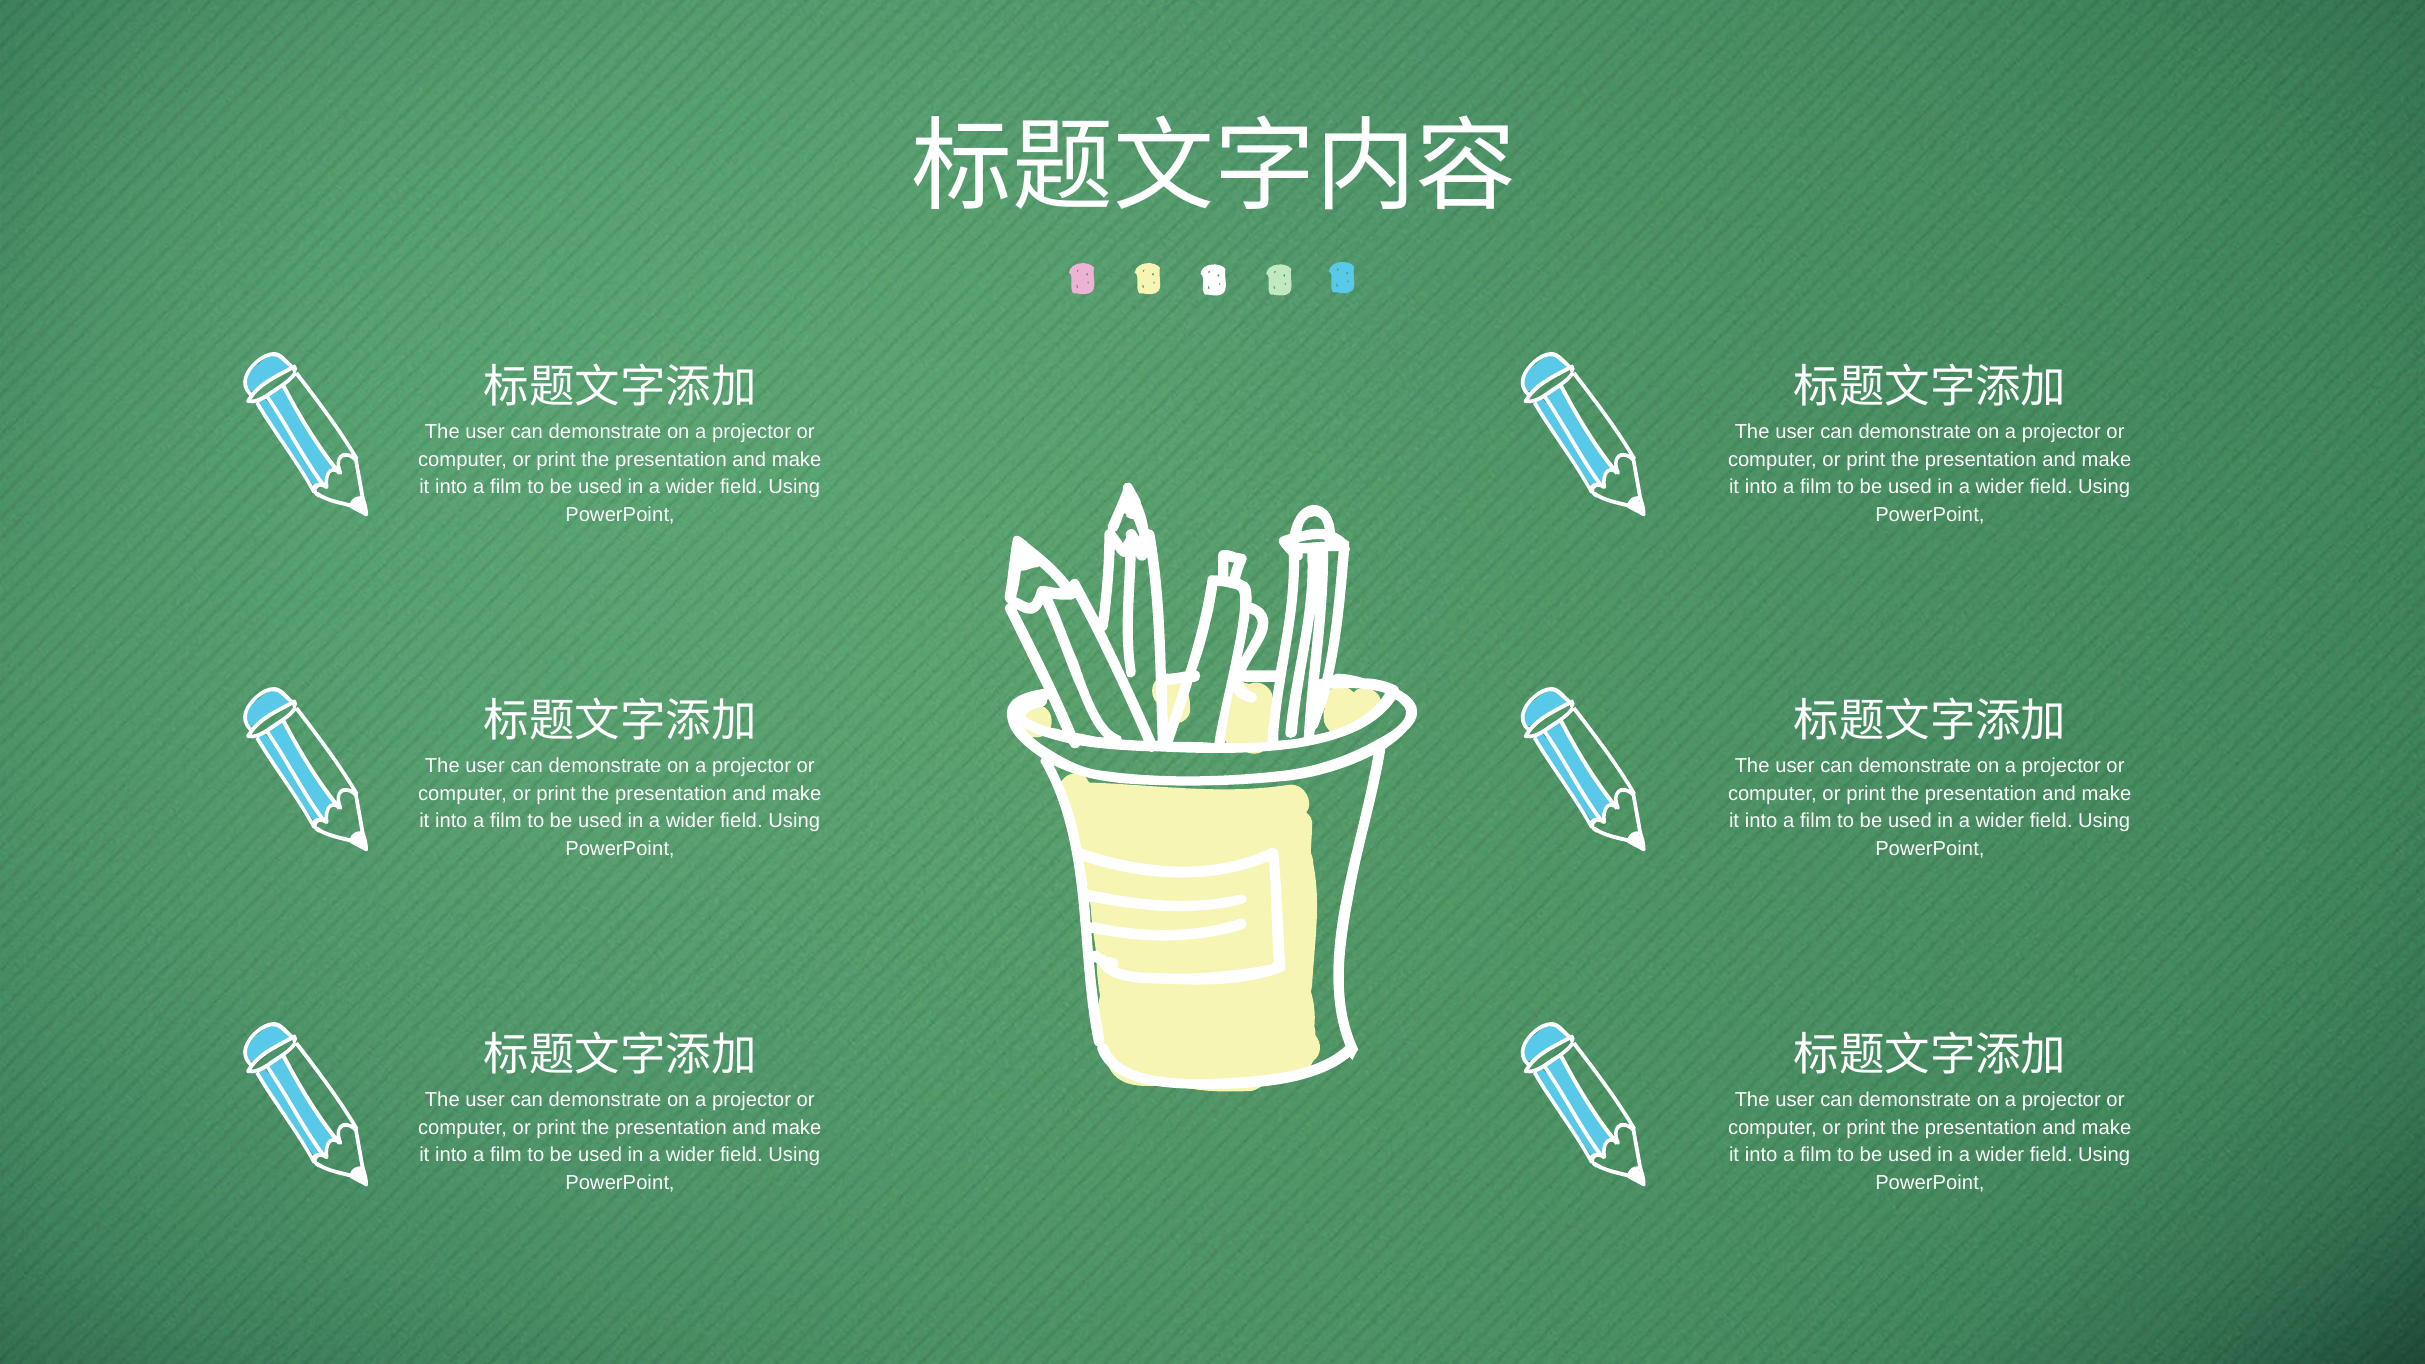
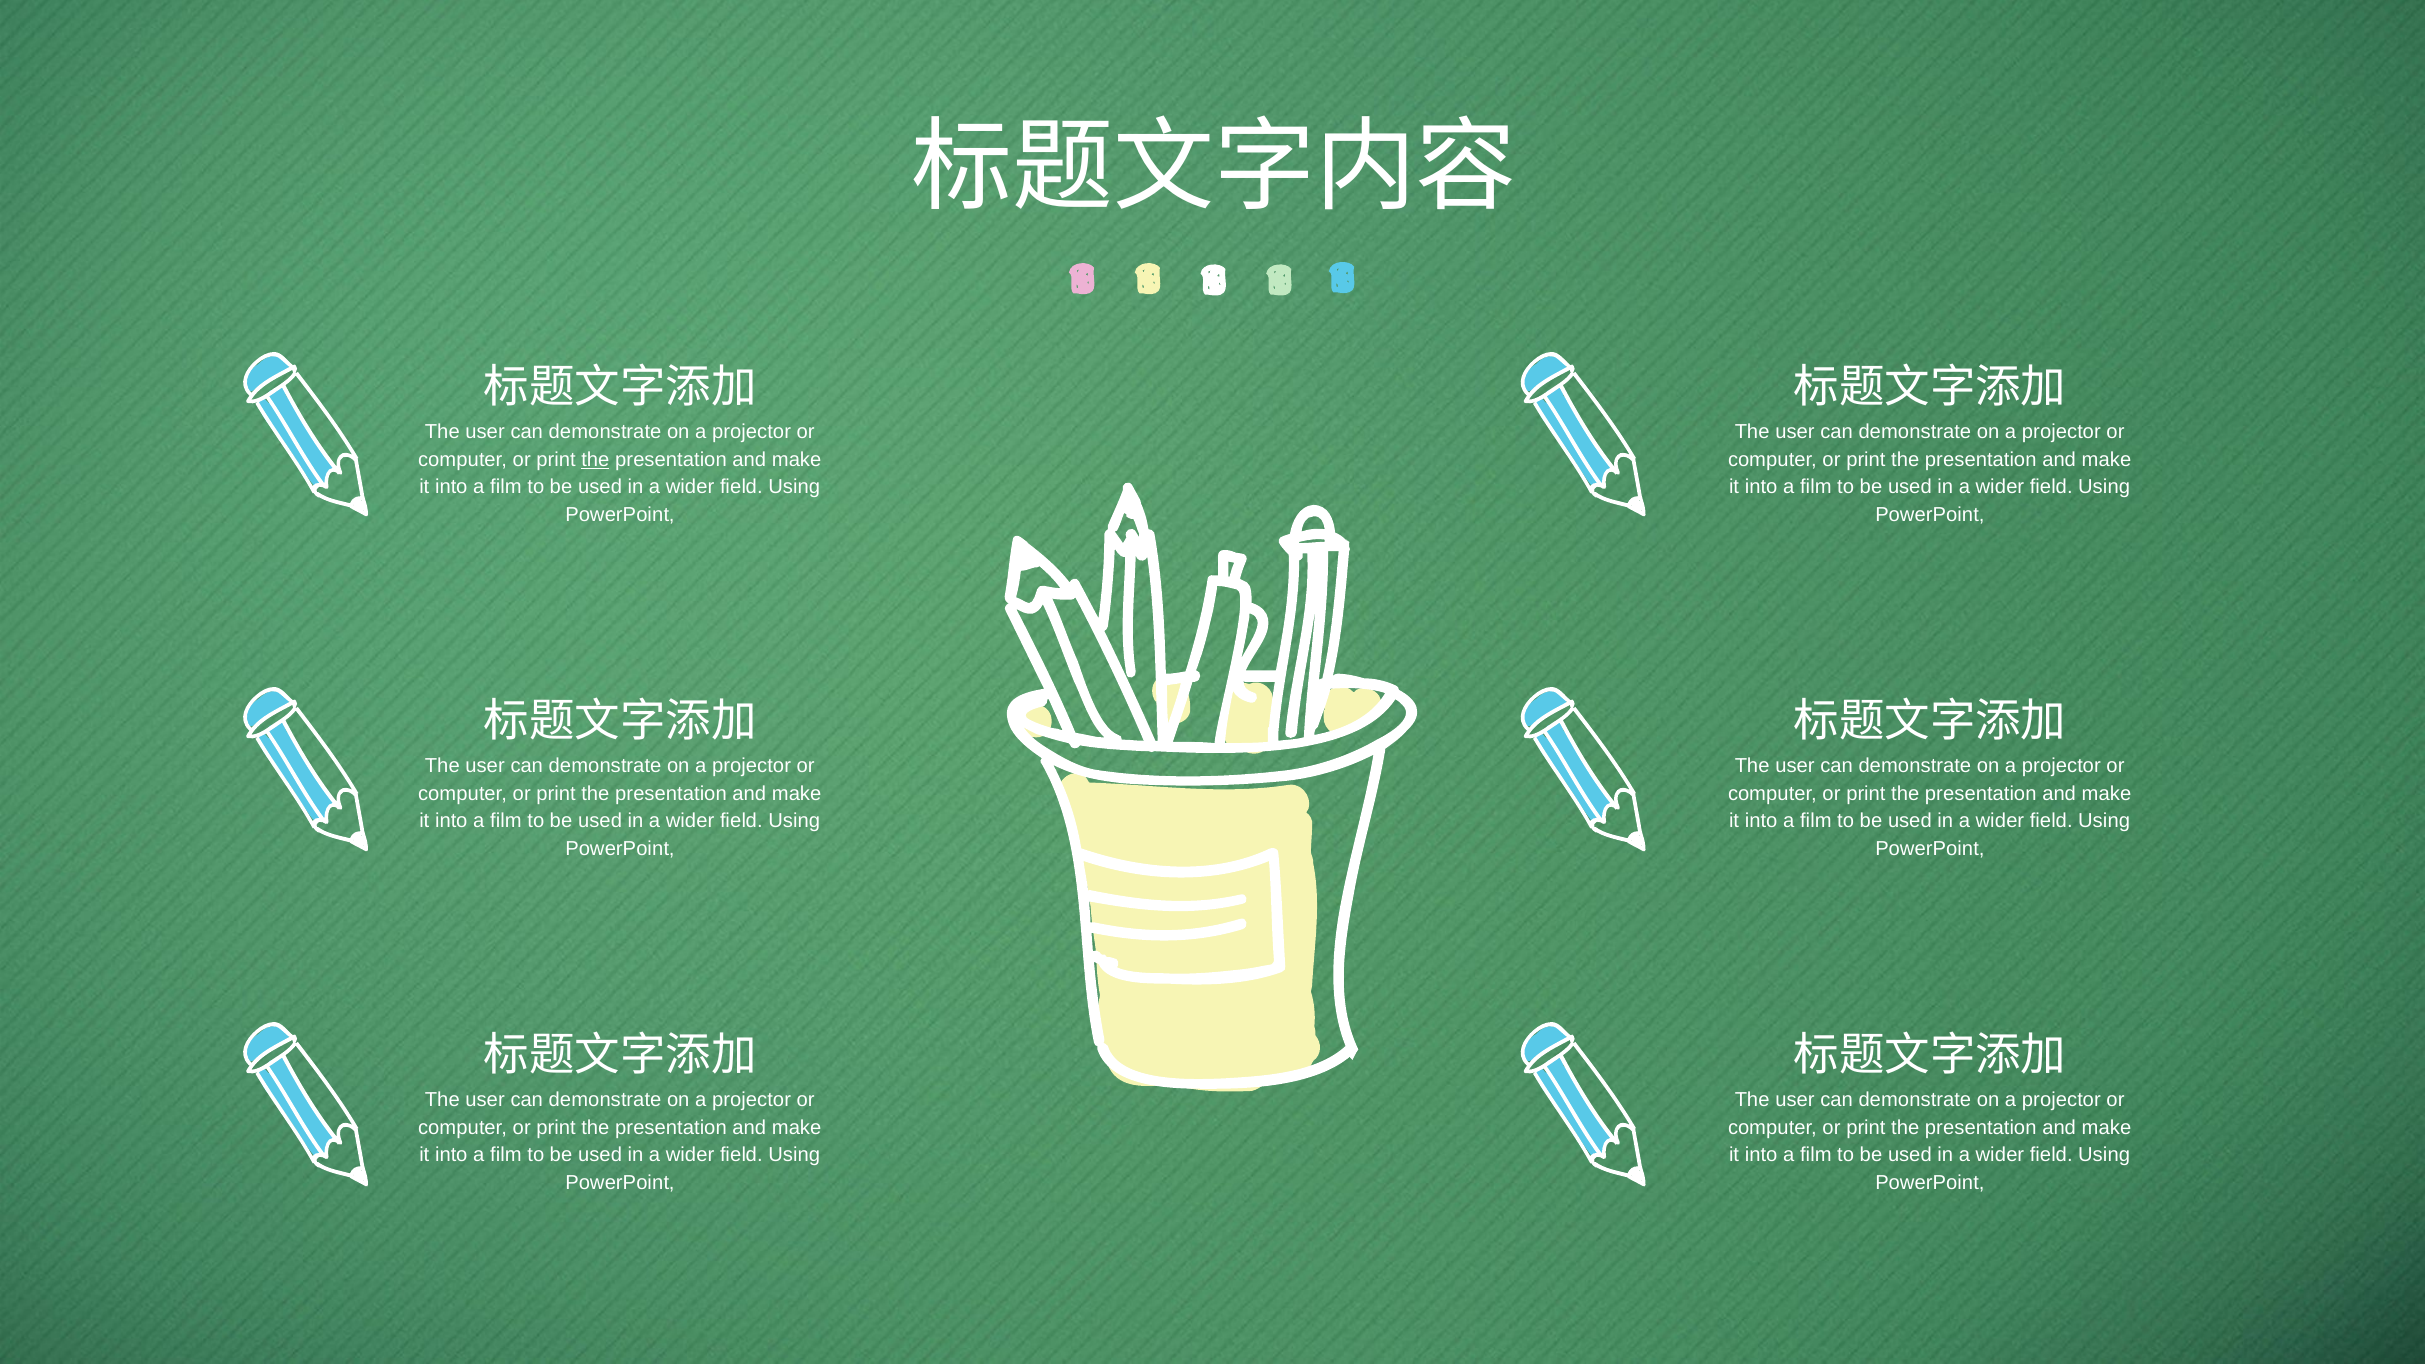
the at (595, 460) underline: none -> present
